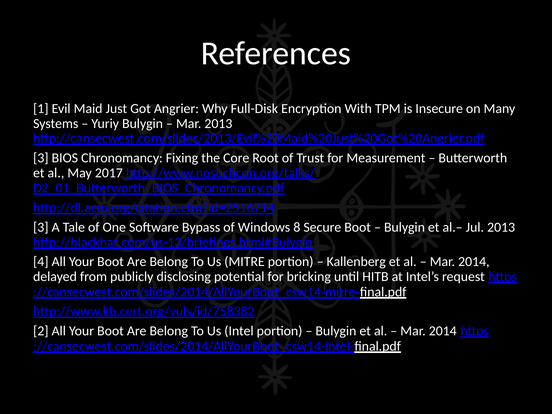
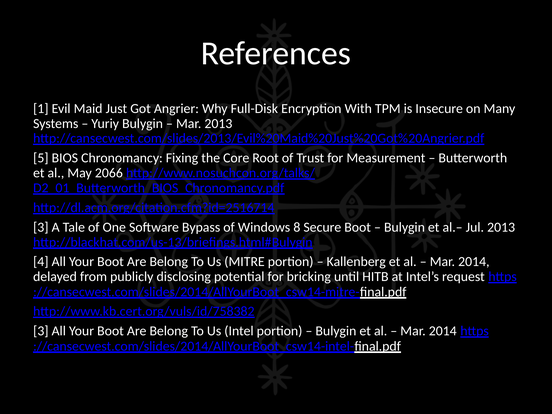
3 at (41, 158): 3 -> 5
2017: 2017 -> 2066
2 at (41, 331): 2 -> 3
